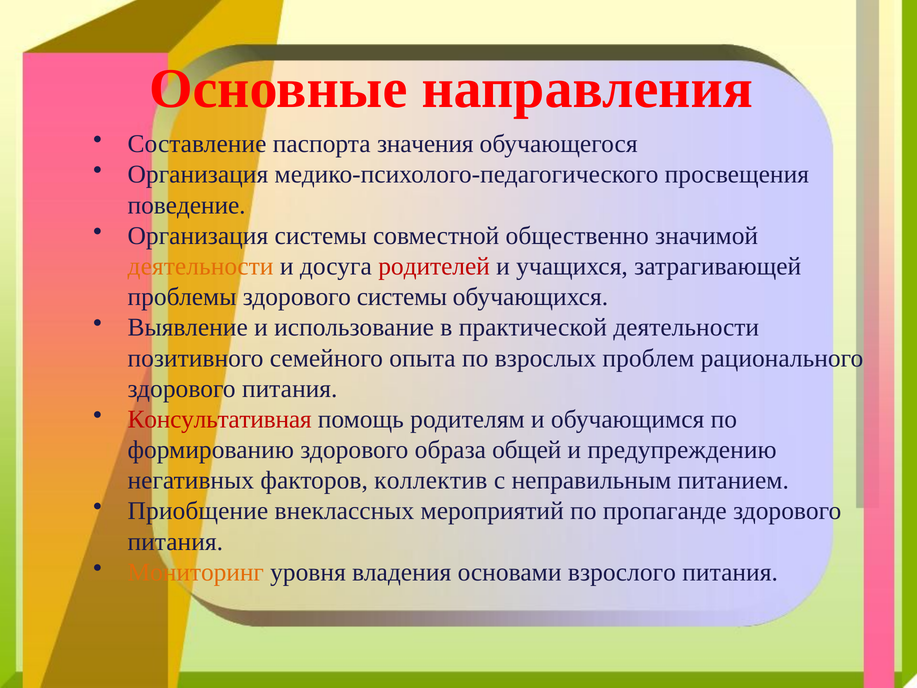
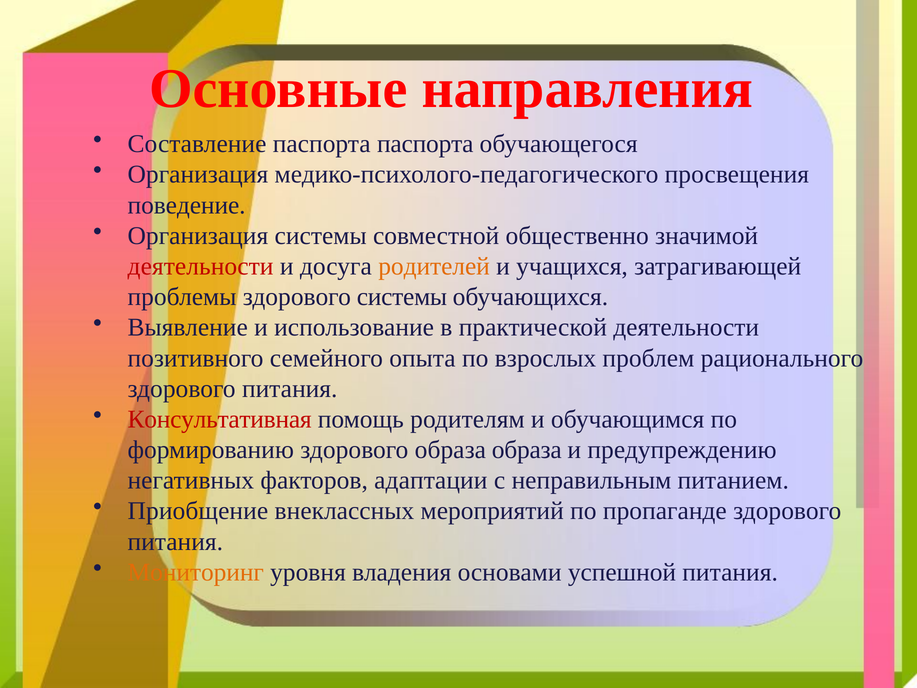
паспорта значения: значения -> паспорта
деятельности at (201, 266) colour: orange -> red
родителей colour: red -> orange
образа общей: общей -> образа
коллектив: коллектив -> адаптации
взрослого: взрослого -> успешной
